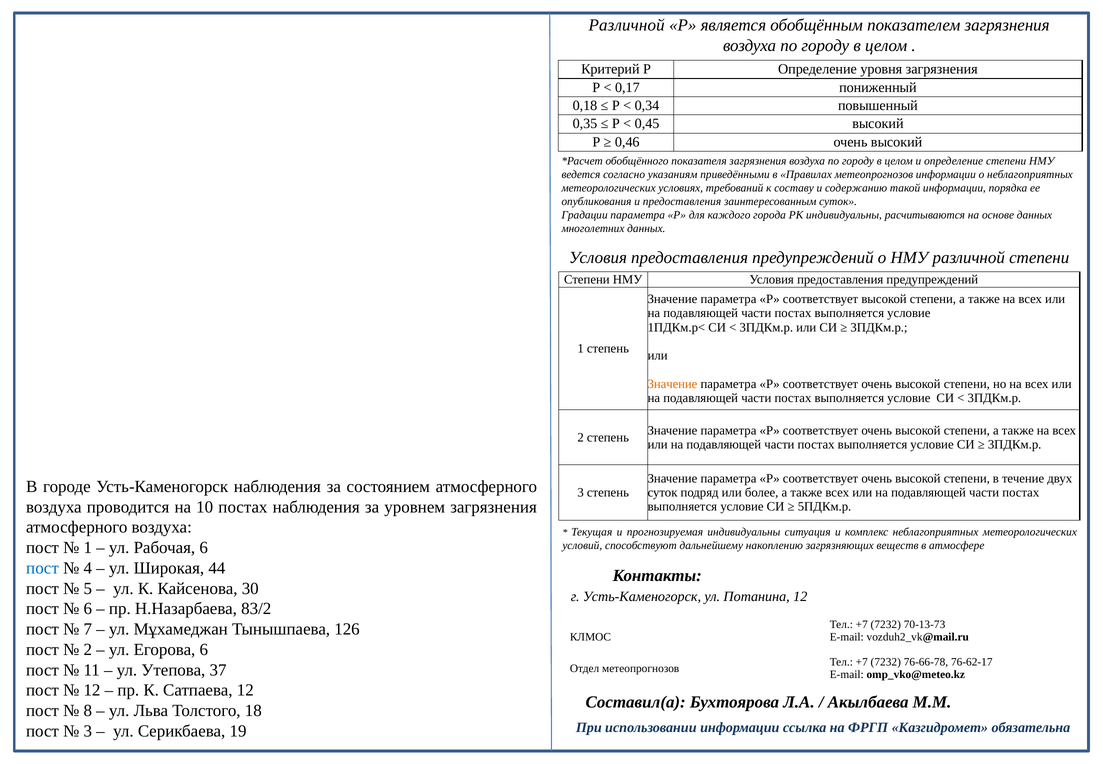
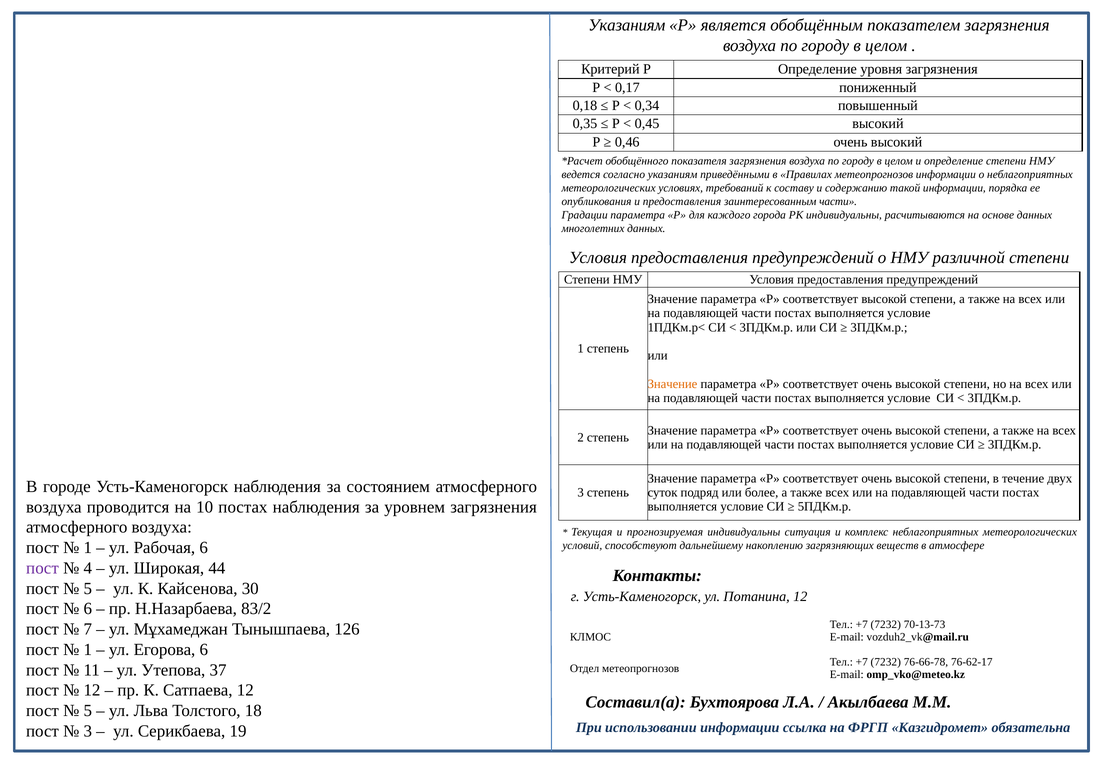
Различной at (627, 25): Различной -> Указаниям
заинтересованным суток: суток -> части
пост at (42, 568) colour: blue -> purple
2 at (88, 649): 2 -> 1
8 at (88, 710): 8 -> 5
